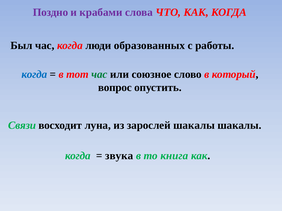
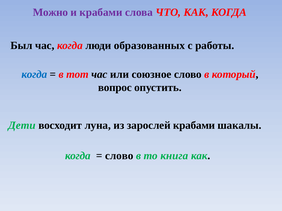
Поздно: Поздно -> Можно
час at (99, 74) colour: green -> black
Связи: Связи -> Дети
зарослей шакалы: шакалы -> крабами
звука at (119, 156): звука -> слово
